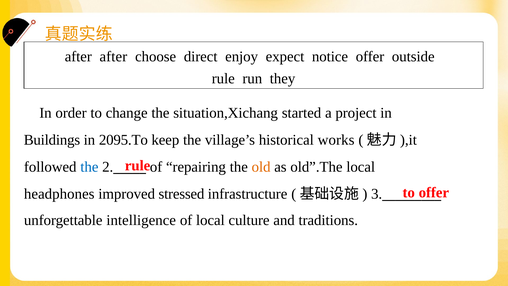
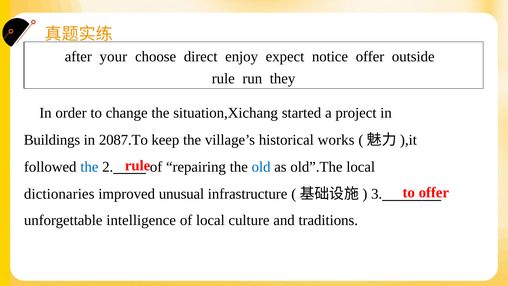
after after: after -> your
2095.To: 2095.To -> 2087.To
old colour: orange -> blue
headphones: headphones -> dictionaries
stressed: stressed -> unusual
